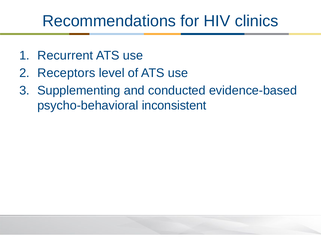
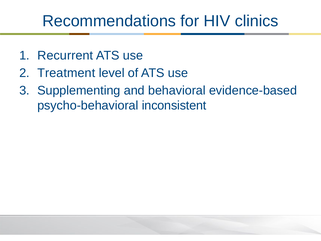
Receptors: Receptors -> Treatment
conducted: conducted -> behavioral
